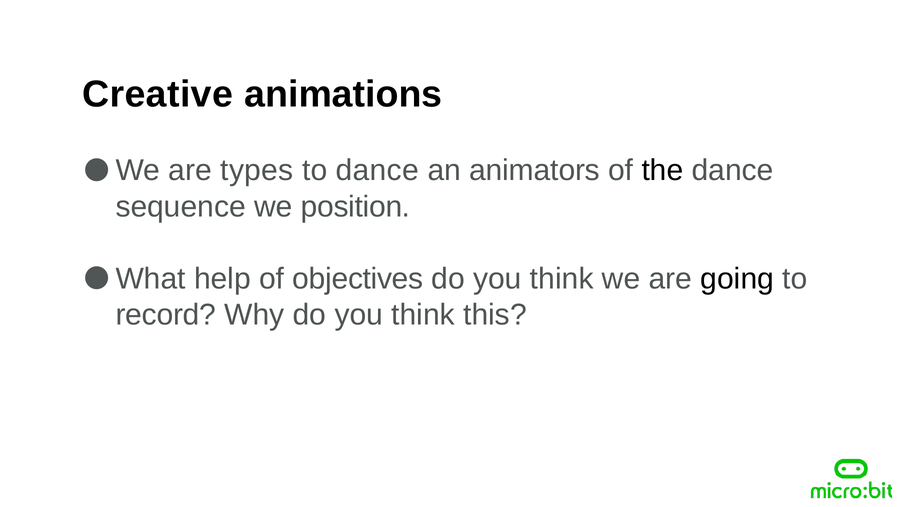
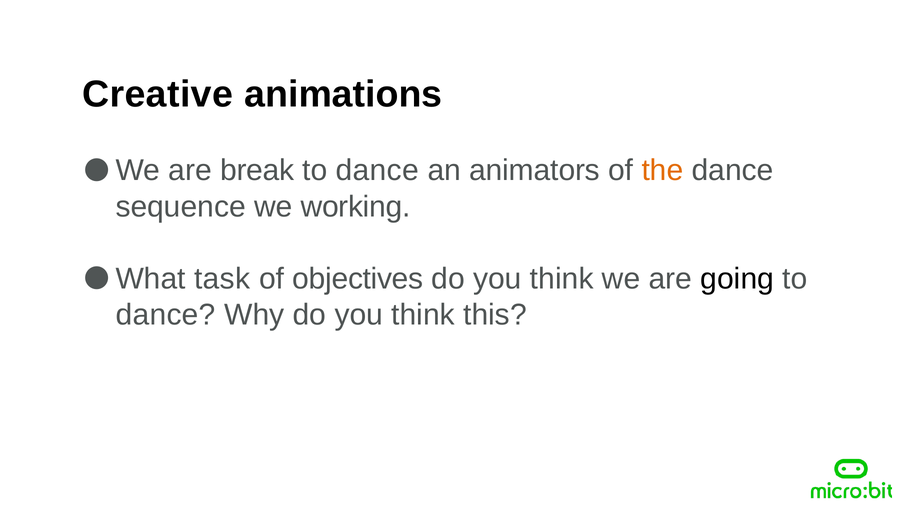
types: types -> break
the colour: black -> orange
position: position -> working
help: help -> task
record at (166, 315): record -> dance
